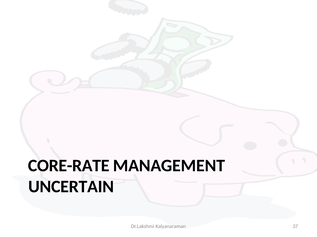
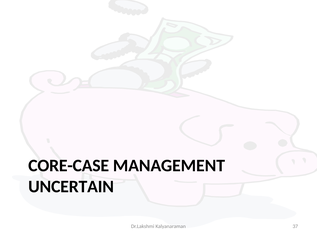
CORE-RATE: CORE-RATE -> CORE-CASE
